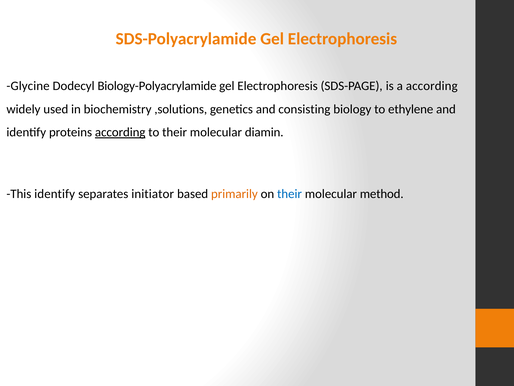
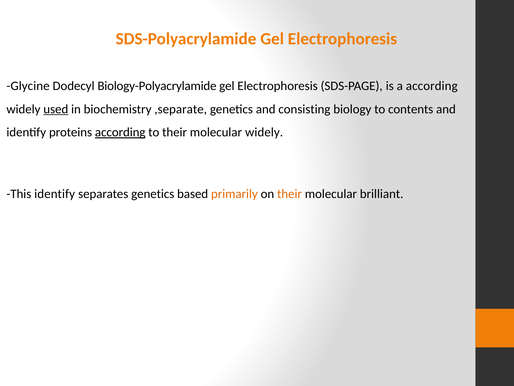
used underline: none -> present
,solutions: ,solutions -> ,separate
ethylene: ethylene -> contents
molecular diamin: diamin -> widely
separates initiator: initiator -> genetics
their at (290, 194) colour: blue -> orange
method: method -> brilliant
